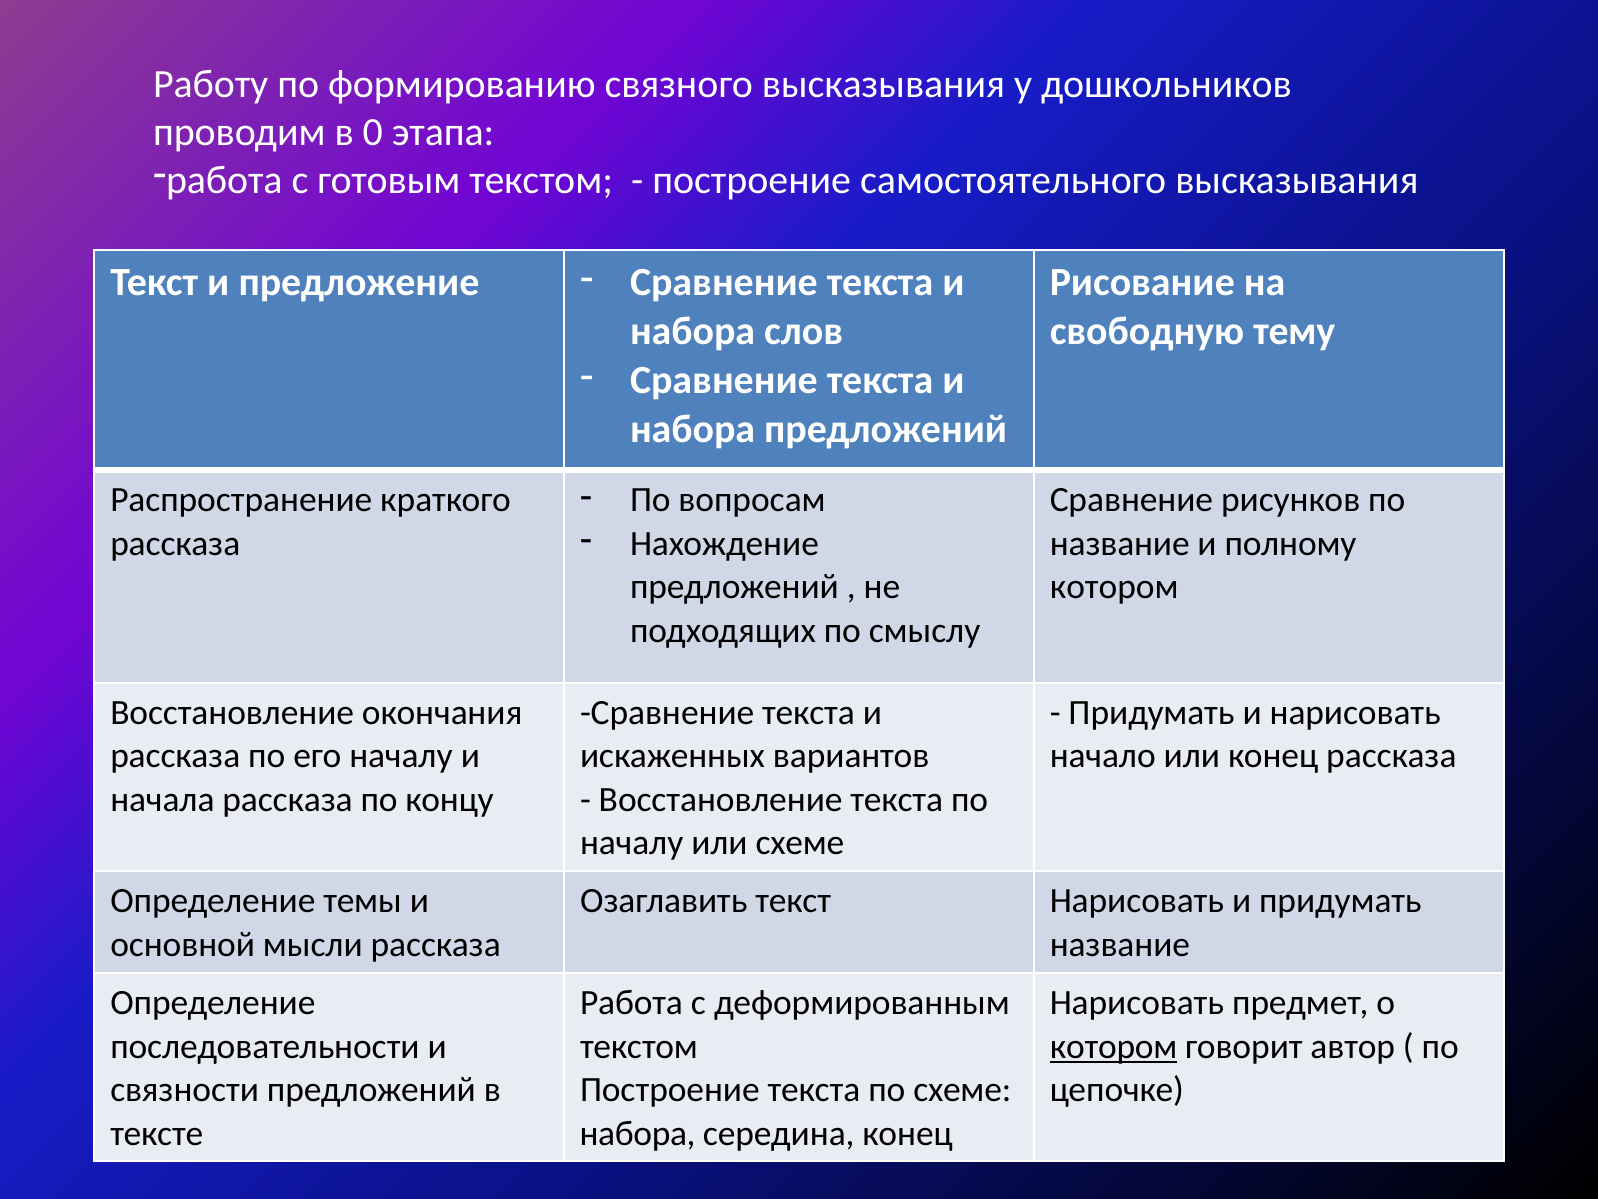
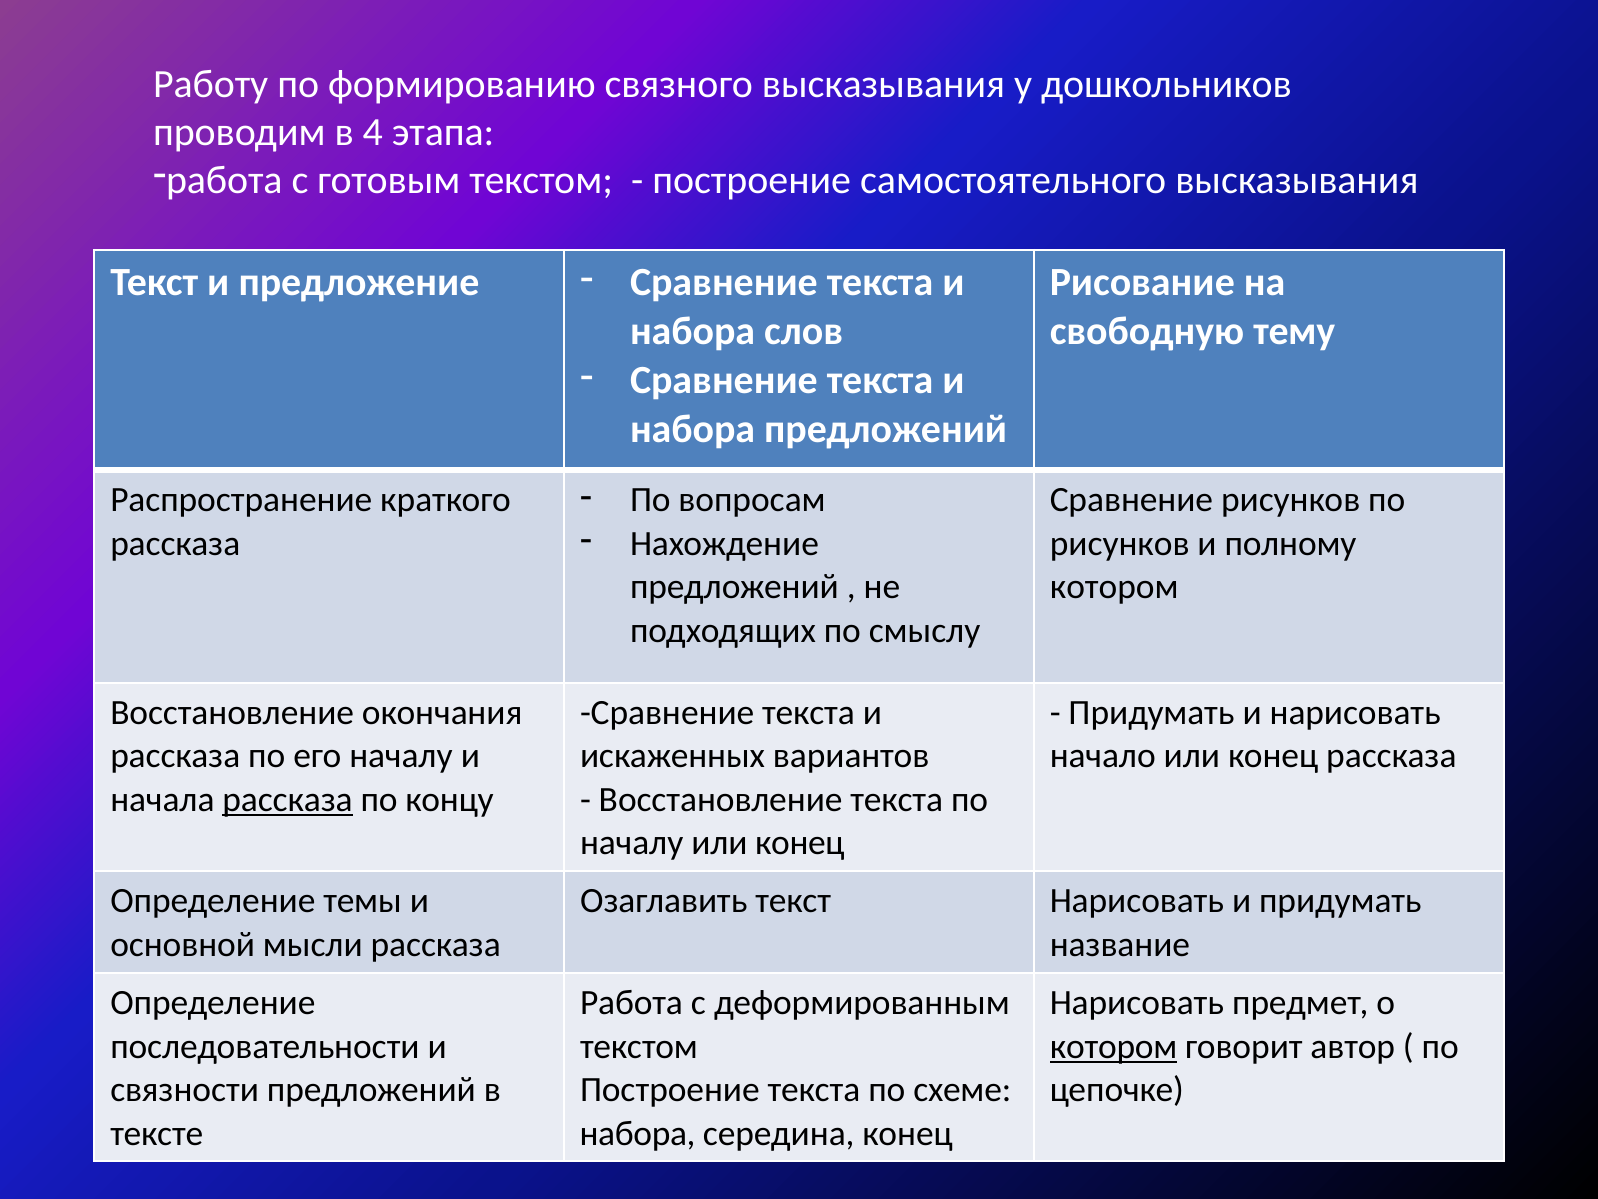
0: 0 -> 4
название at (1120, 543): название -> рисунков
рассказа at (288, 799) underline: none -> present
началу или схеме: схеме -> конец
